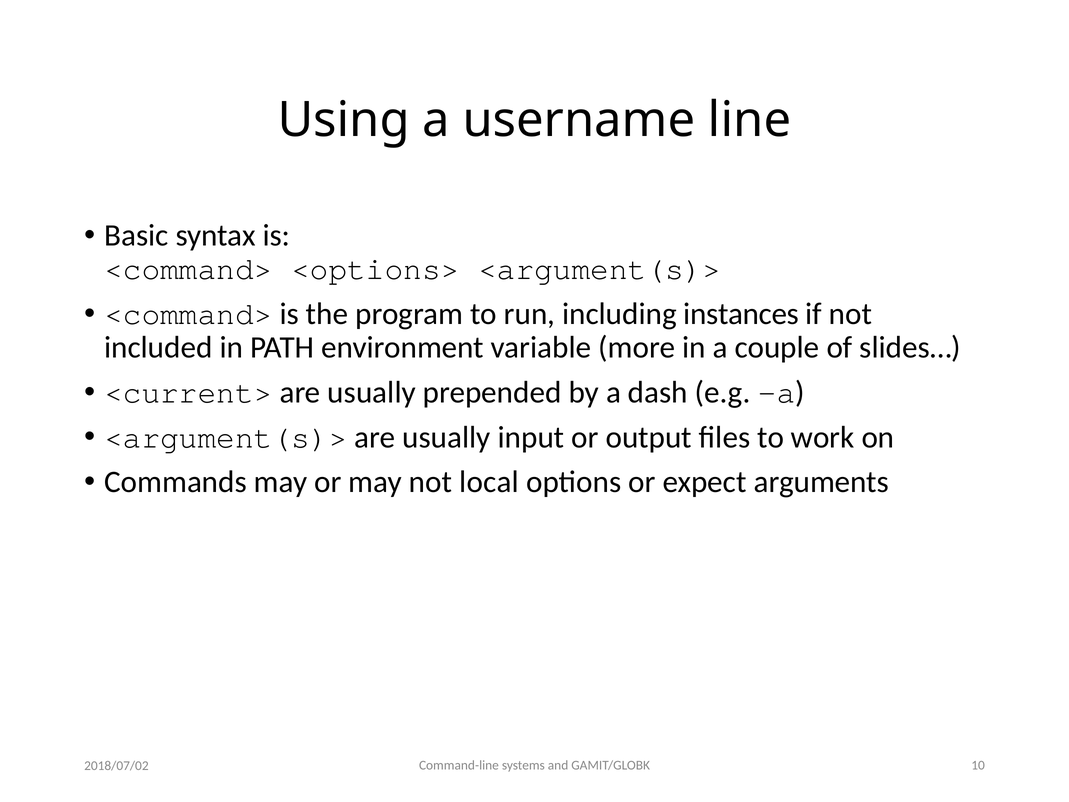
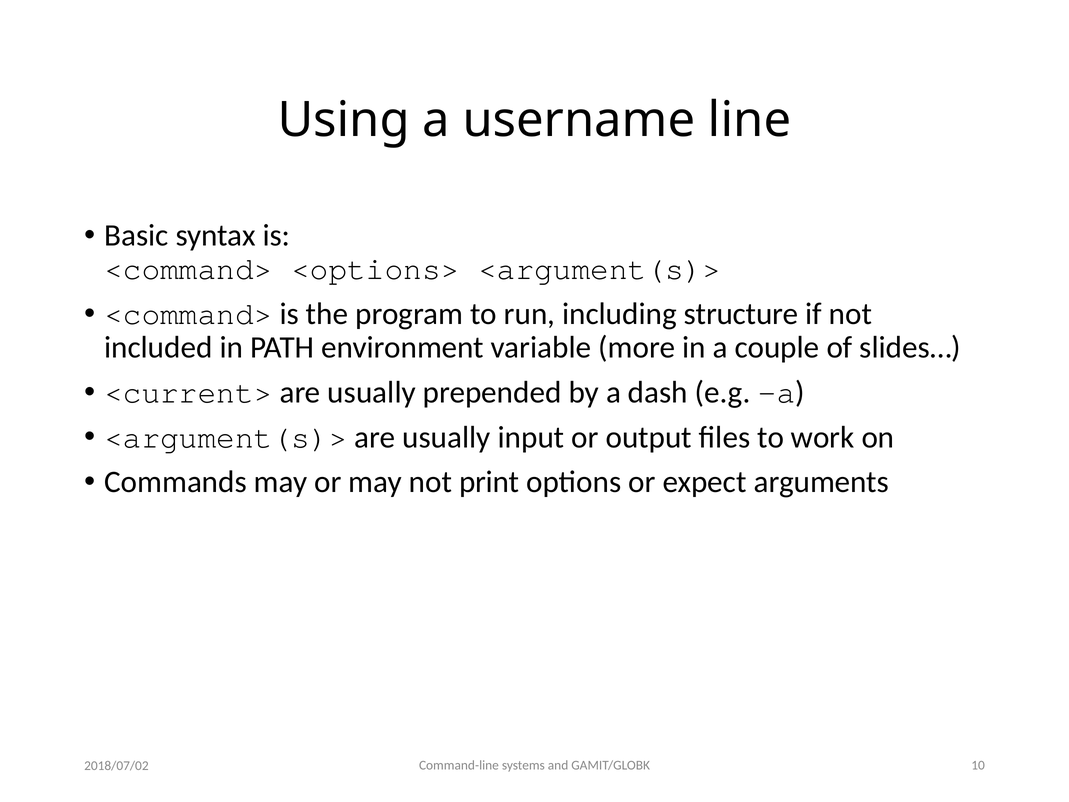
instances: instances -> structure
local: local -> print
